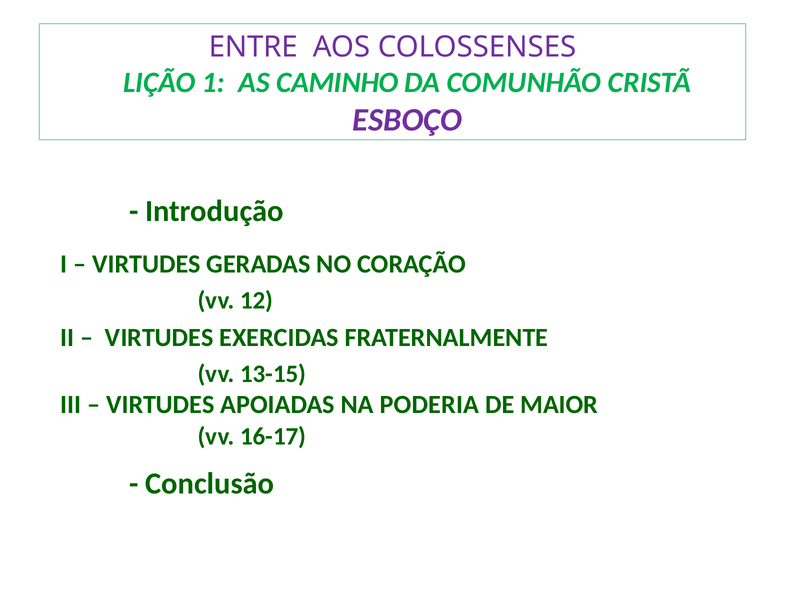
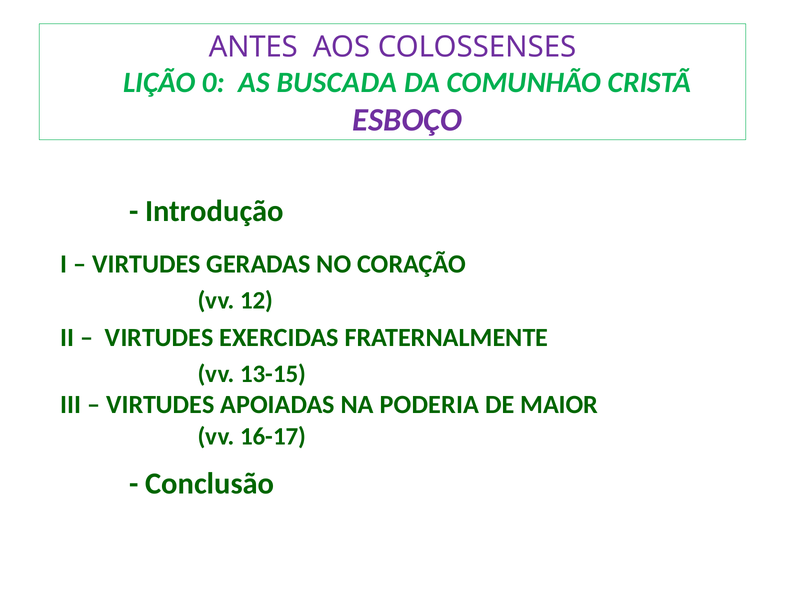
ENTRE: ENTRE -> ANTES
1: 1 -> 0
CAMINHO: CAMINHO -> BUSCADA
